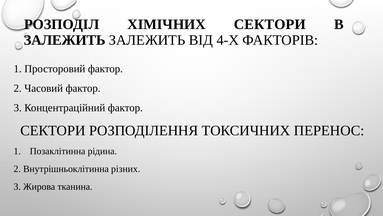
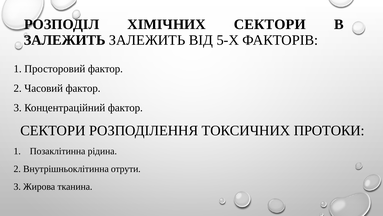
4-Х: 4-Х -> 5-Х
ПЕРЕНОС: ПЕРЕНОС -> ПРОТОКИ
різних: різних -> отрути
